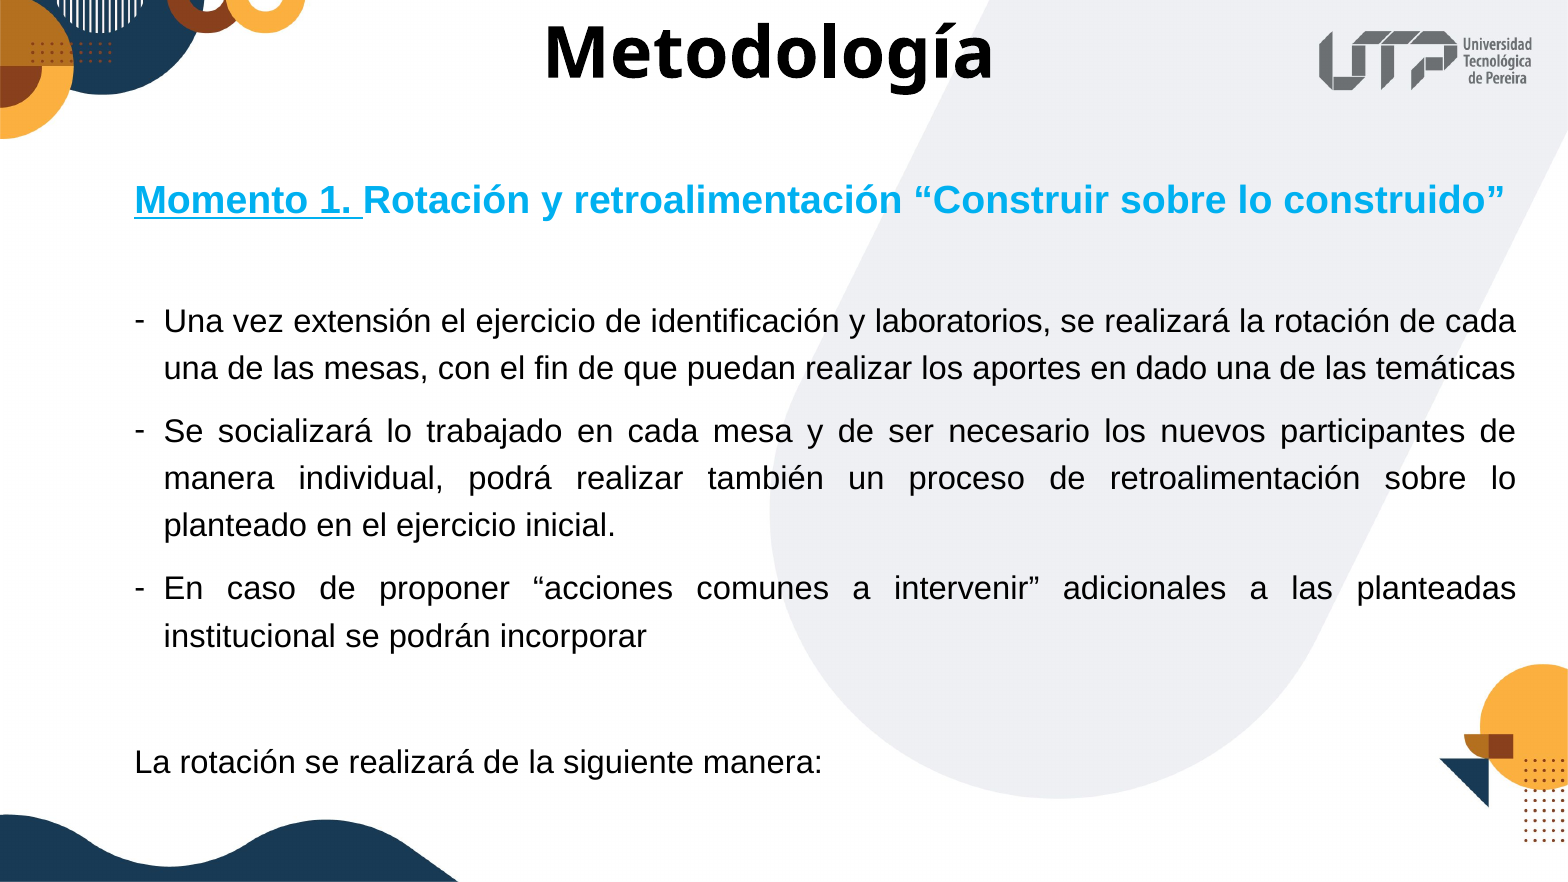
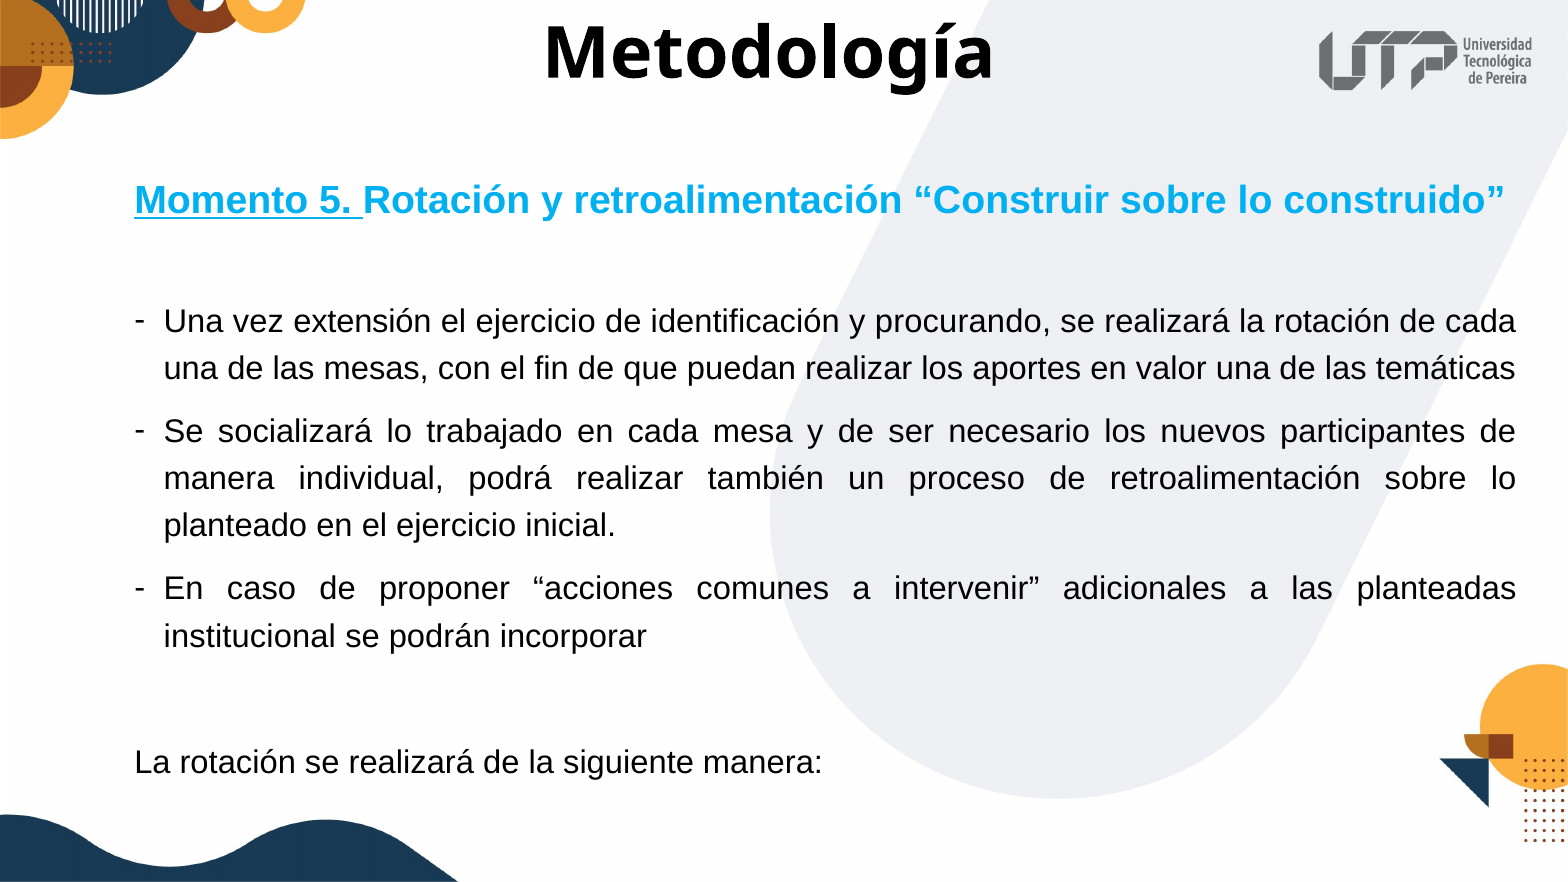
1: 1 -> 5
laboratorios: laboratorios -> procurando
dado: dado -> valor
